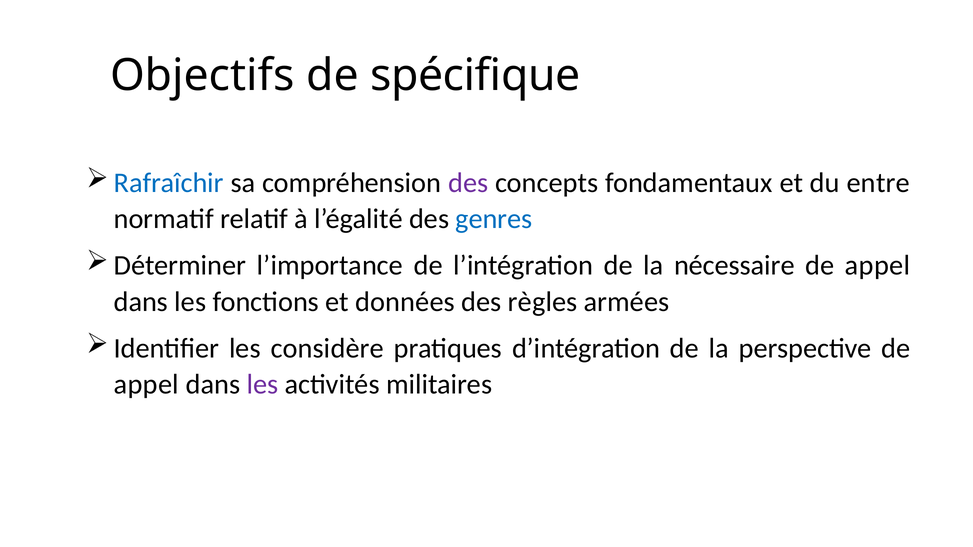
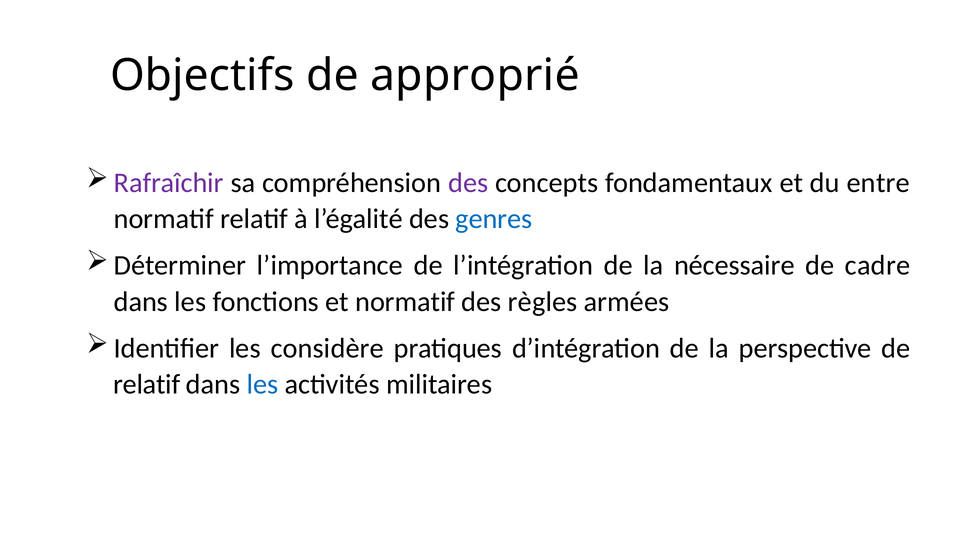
spécifique: spécifique -> approprié
Rafraîchir colour: blue -> purple
appel at (878, 266): appel -> cadre
et données: données -> normatif
appel at (146, 385): appel -> relatif
les at (262, 385) colour: purple -> blue
